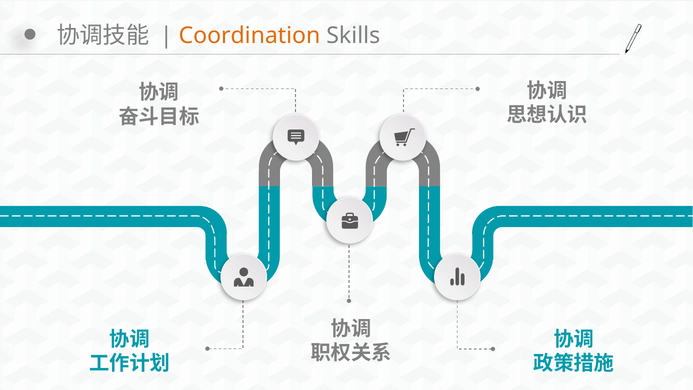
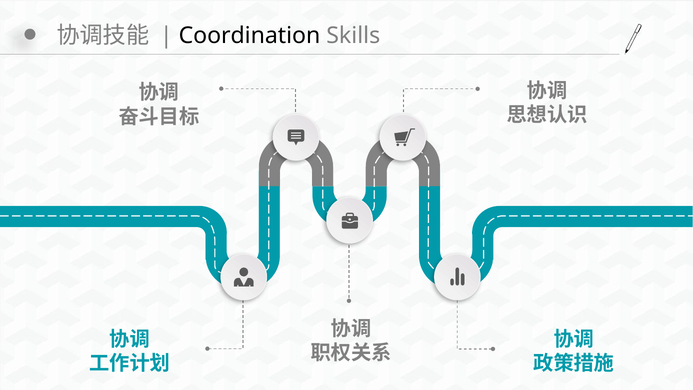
Coordination colour: orange -> black
